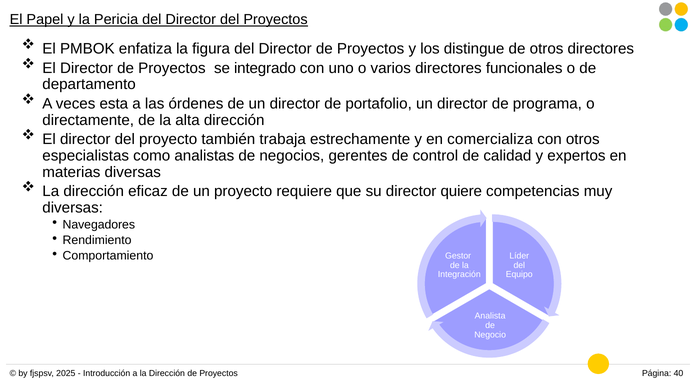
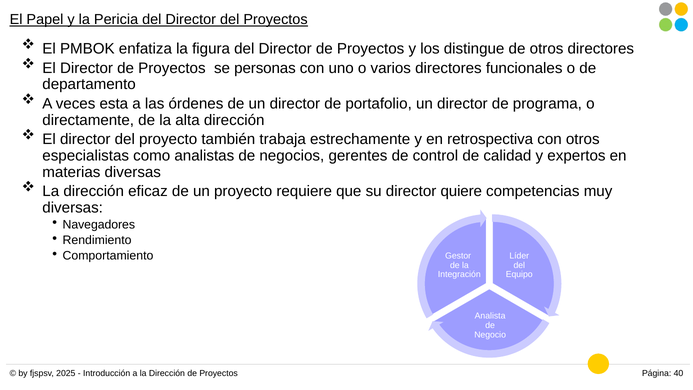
integrado: integrado -> personas
comercializa: comercializa -> retrospectiva
